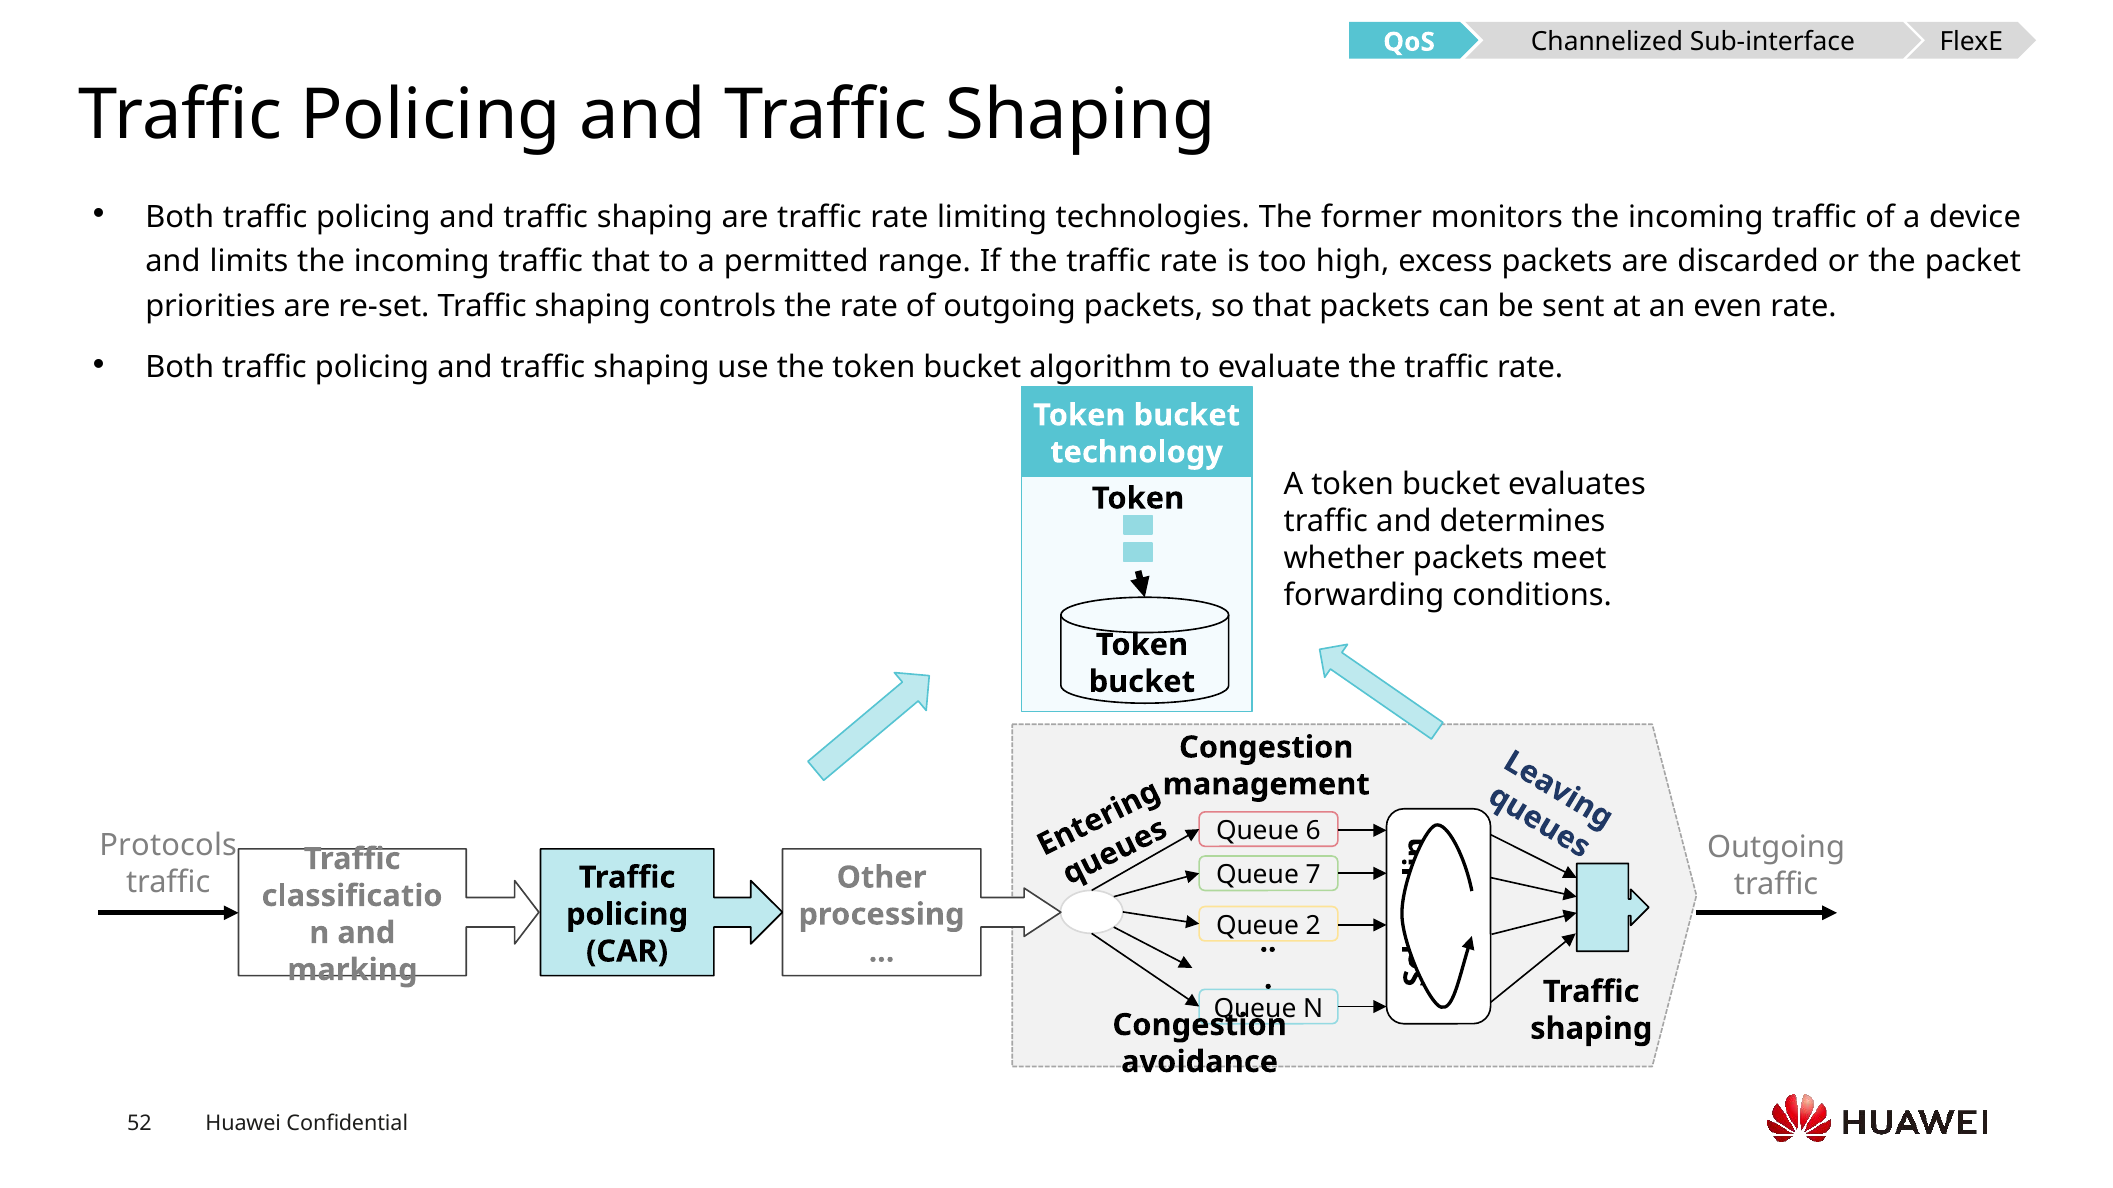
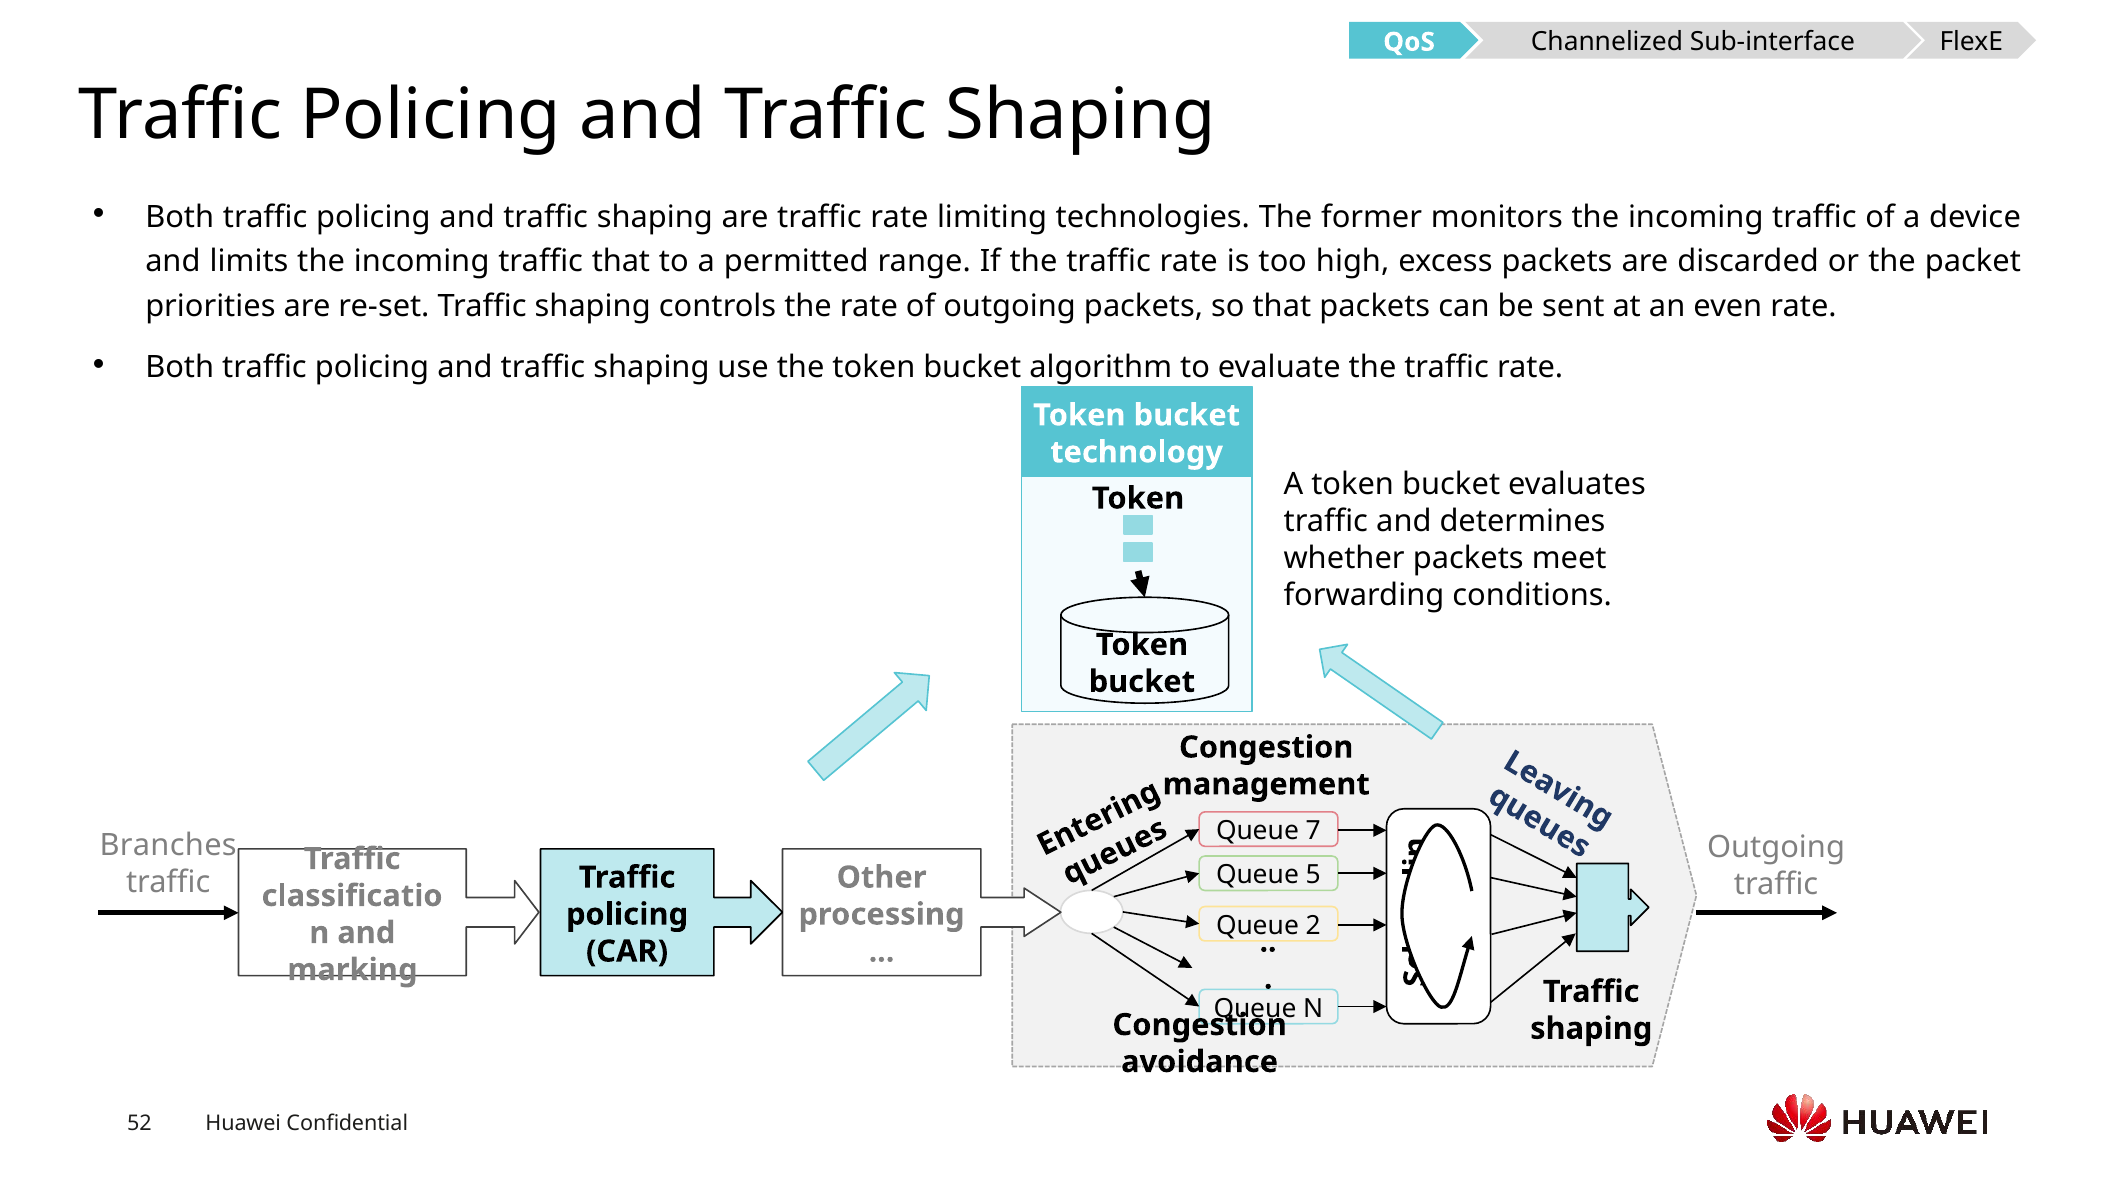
6: 6 -> 7
Protocols: Protocols -> Branches
7: 7 -> 5
